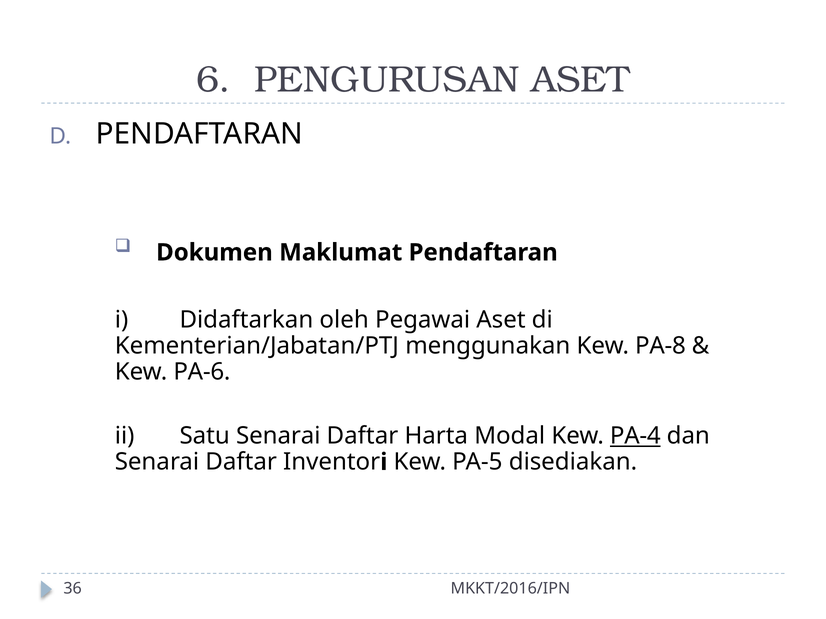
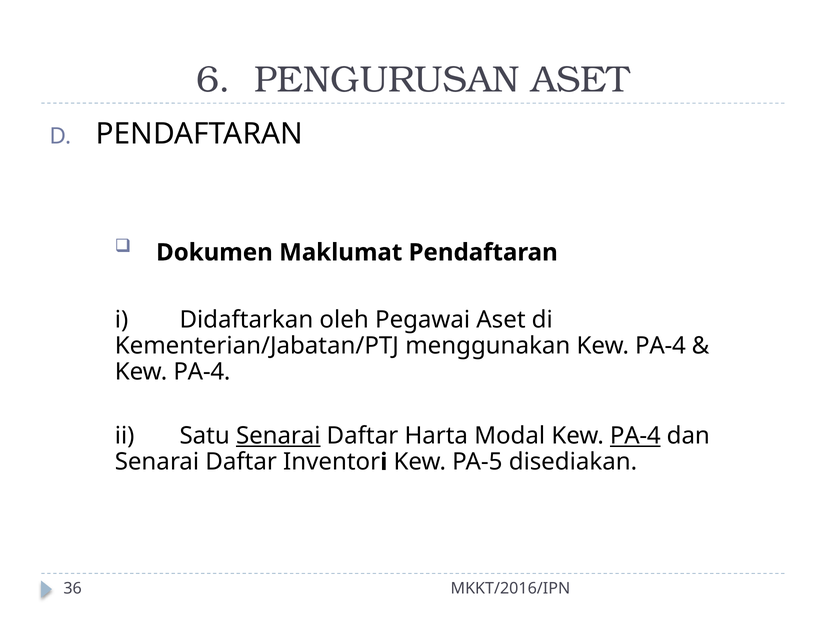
menggunakan Kew PA-8: PA-8 -> PA-4
PA-6 at (202, 372): PA-6 -> PA-4
Senarai at (278, 436) underline: none -> present
